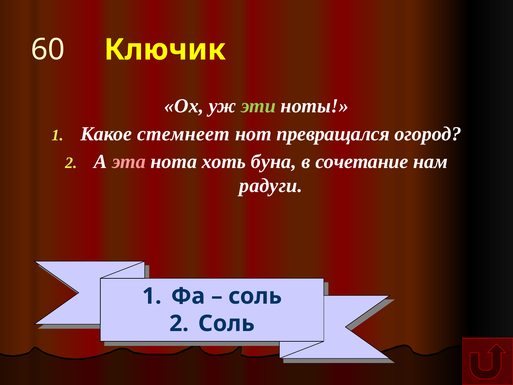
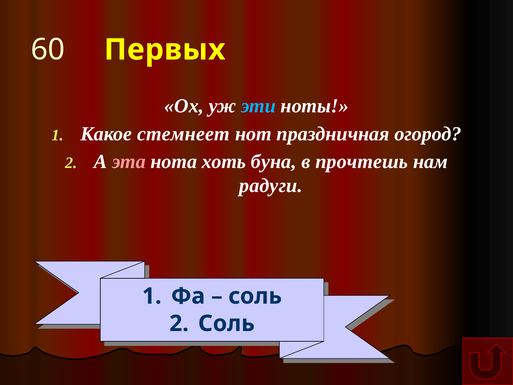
Ключик: Ключик -> Первых
эти colour: light green -> light blue
превращался: превращался -> праздничная
сочетание: сочетание -> прочтешь
